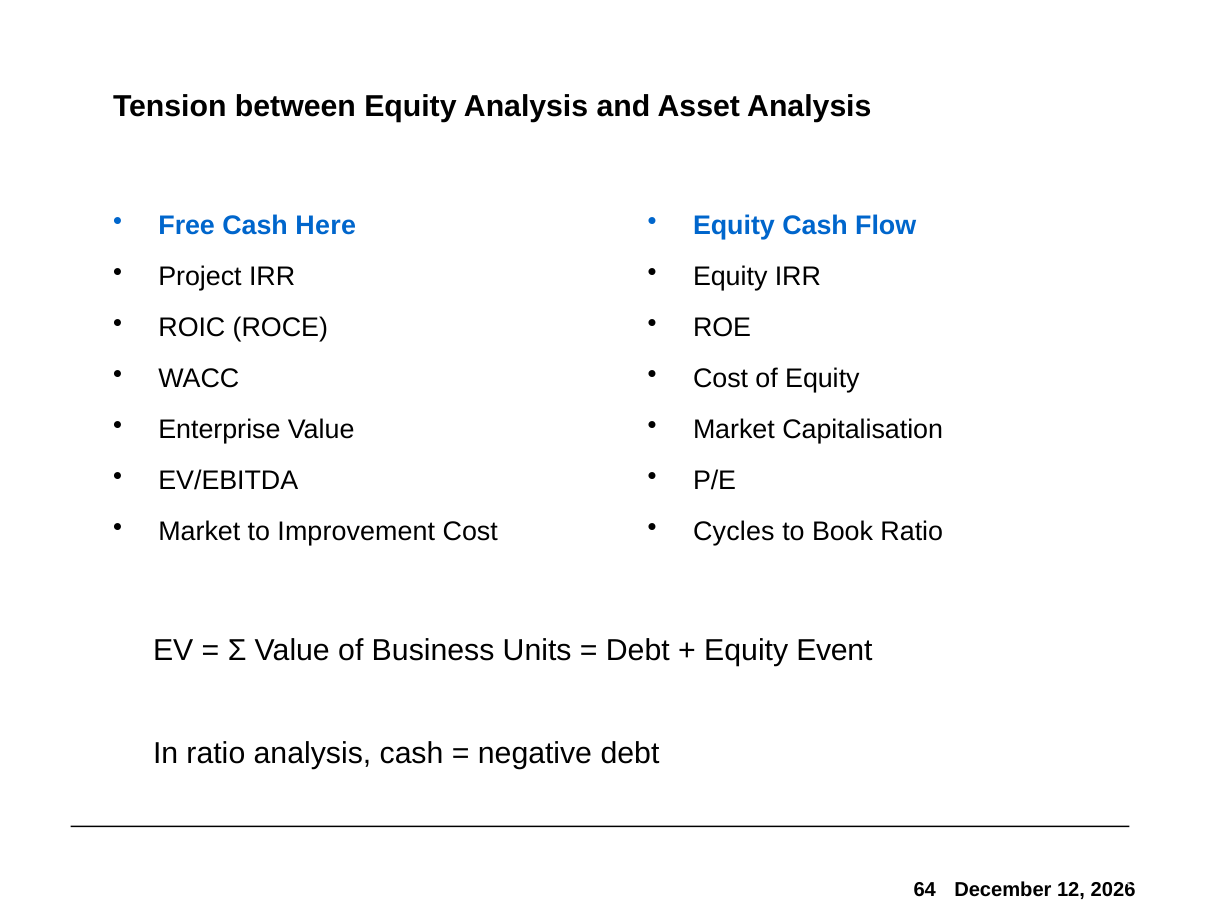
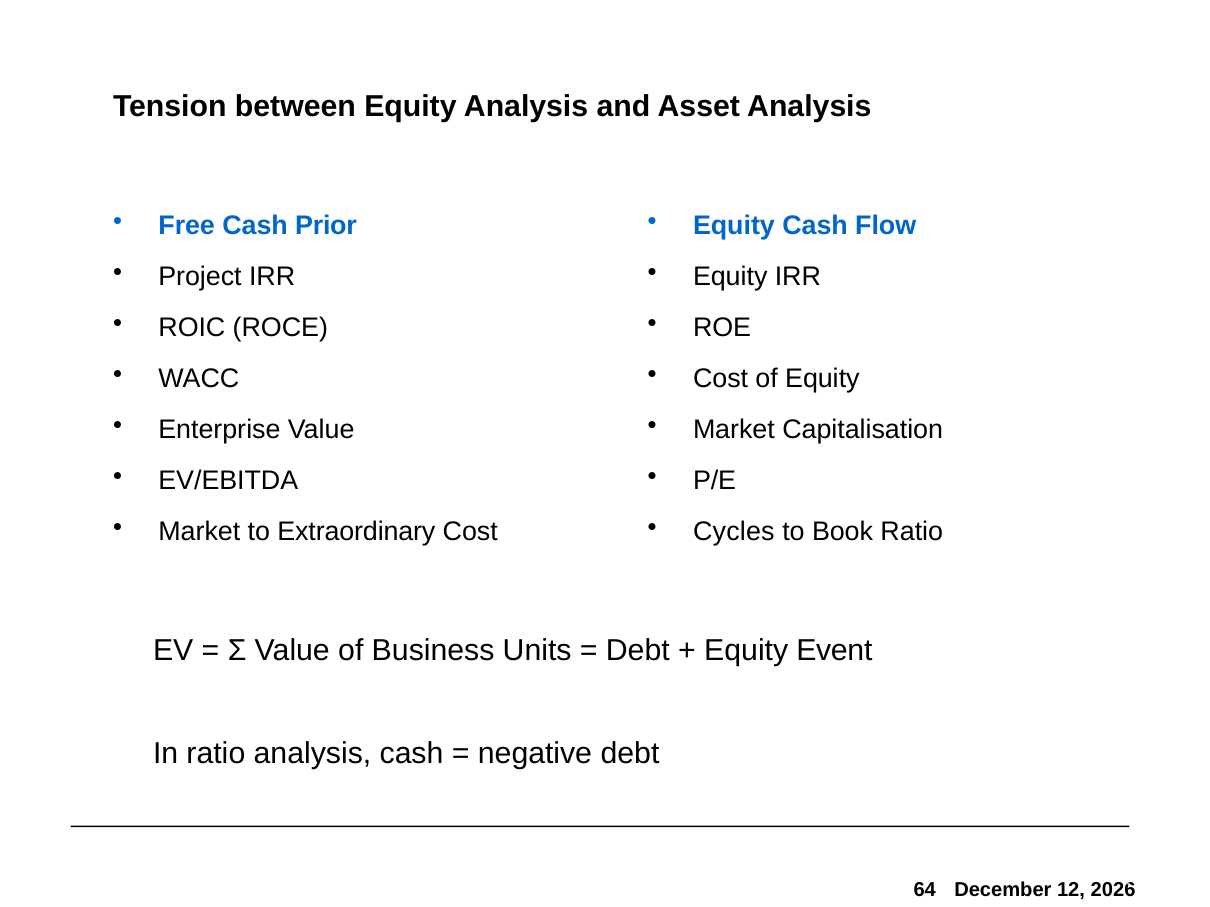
Here: Here -> Prior
Improvement: Improvement -> Extraordinary
